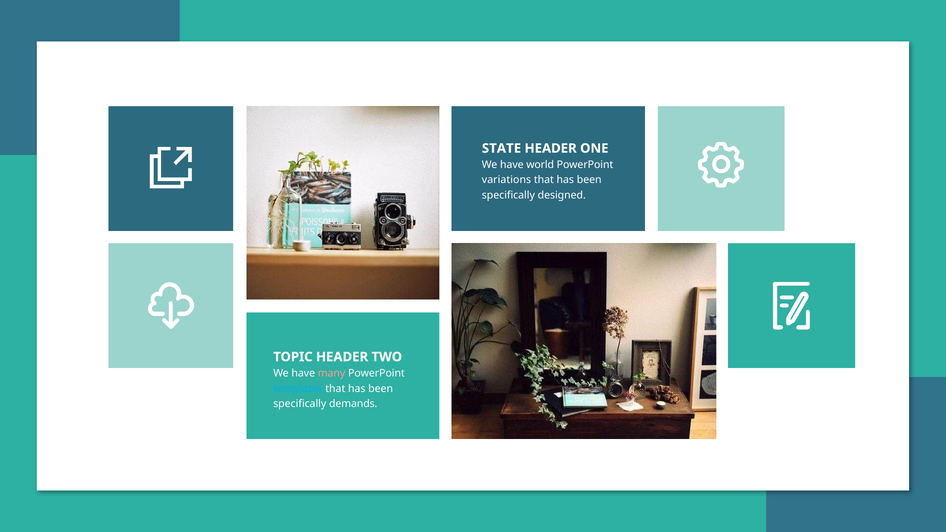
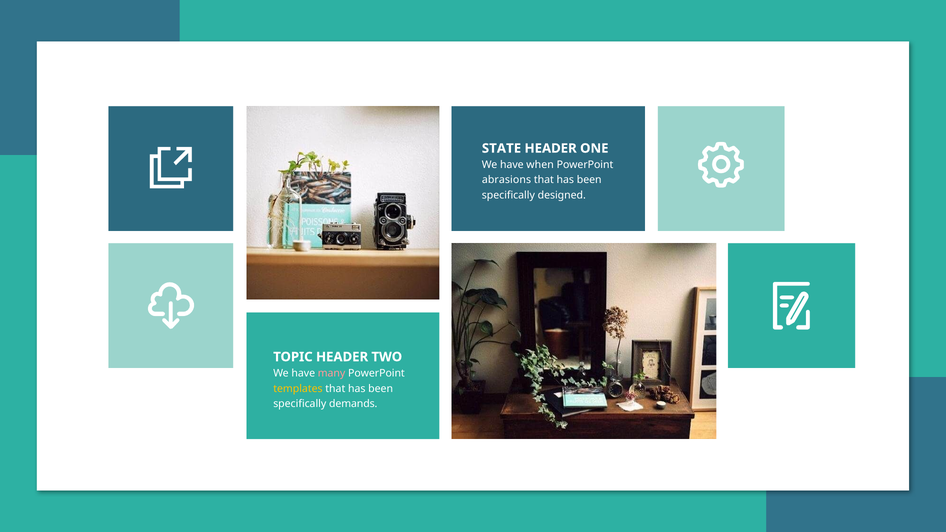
world: world -> when
variations: variations -> abrasions
templates colour: light blue -> yellow
